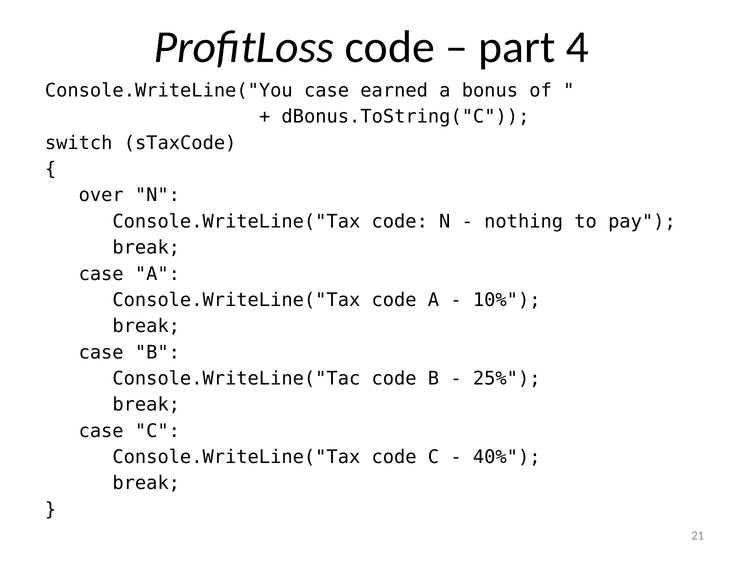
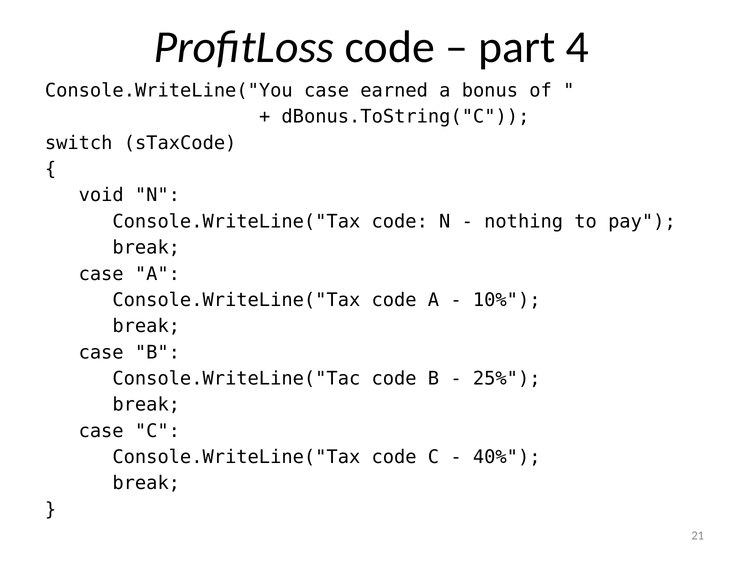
over: over -> void
